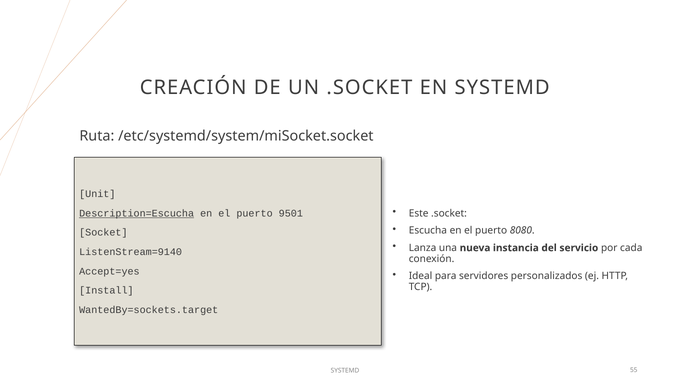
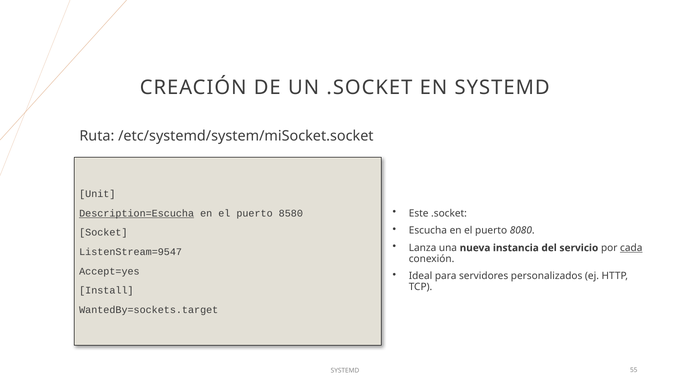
9501: 9501 -> 8580
cada underline: none -> present
ListenStream=9140: ListenStream=9140 -> ListenStream=9547
